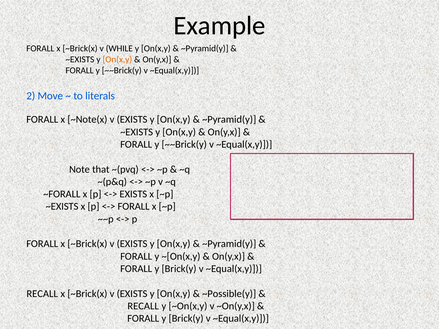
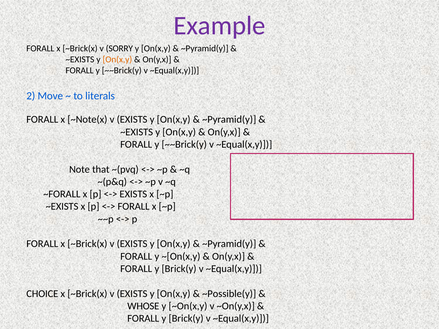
Example colour: black -> purple
WHILE: WHILE -> SORRY
RECALL at (42, 294): RECALL -> CHOICE
RECALL at (143, 306): RECALL -> WHOSE
